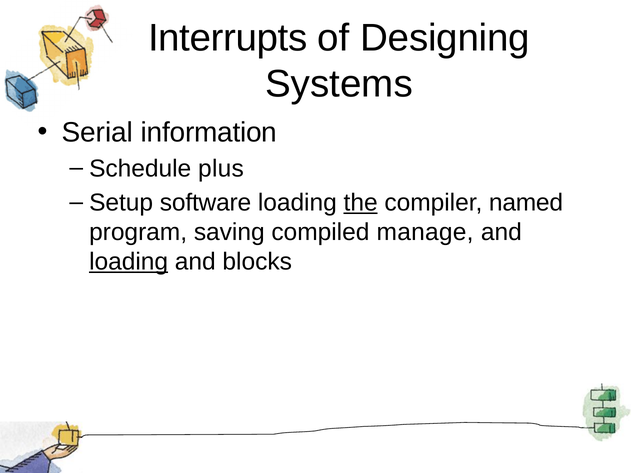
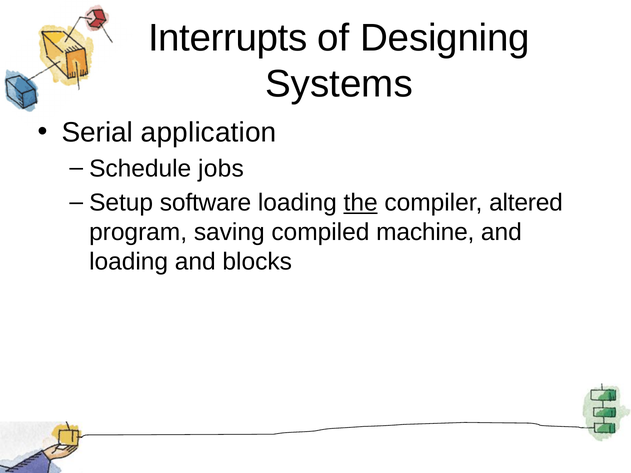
information: information -> application
plus: plus -> jobs
named: named -> altered
manage: manage -> machine
loading at (129, 262) underline: present -> none
